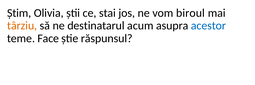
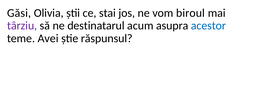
Știm: Știm -> Găsi
târziu colour: orange -> purple
Face: Face -> Avei
